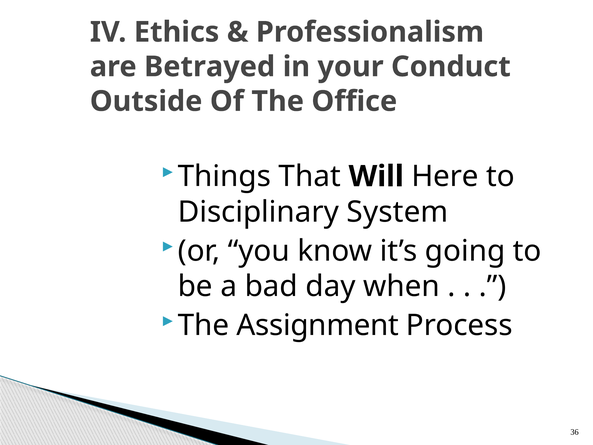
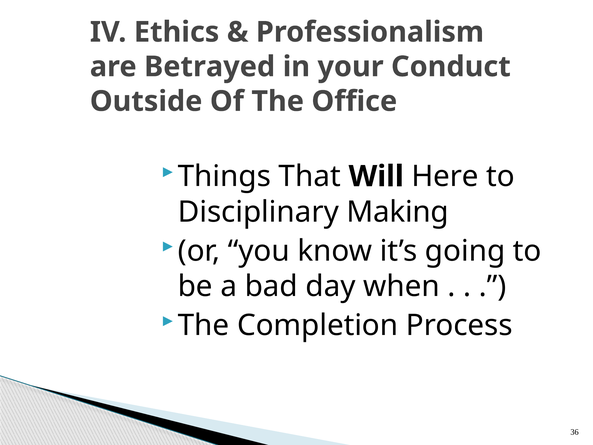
System: System -> Making
Assignment: Assignment -> Completion
